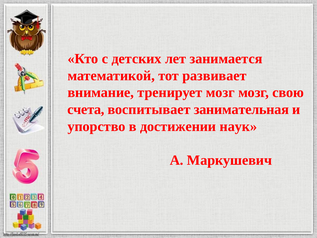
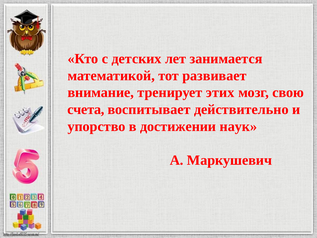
тренирует мозг: мозг -> этих
занимательная: занимательная -> действительно
